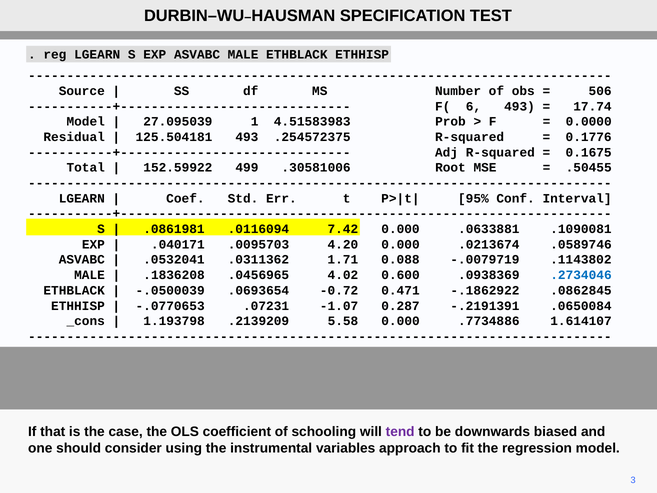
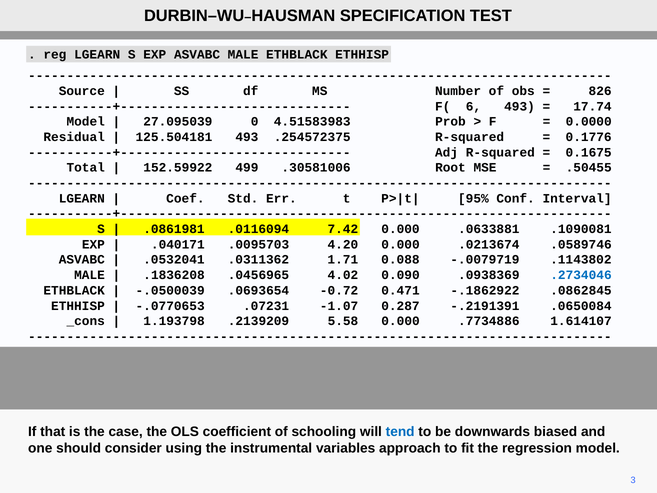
506: 506 -> 826
1: 1 -> 0
0.600: 0.600 -> 0.090
tend colour: purple -> blue
